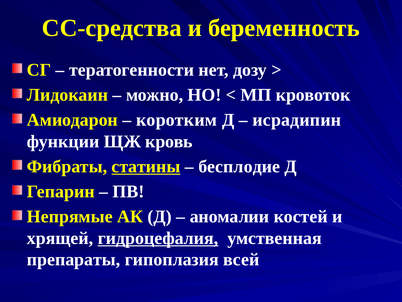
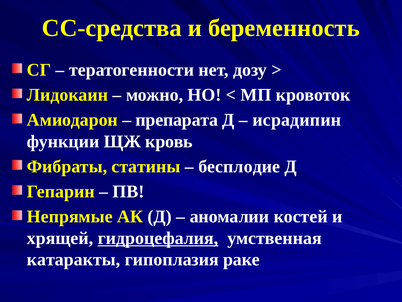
коротким: коротким -> препарата
статины underline: present -> none
препараты: препараты -> катаракты
всей: всей -> раке
